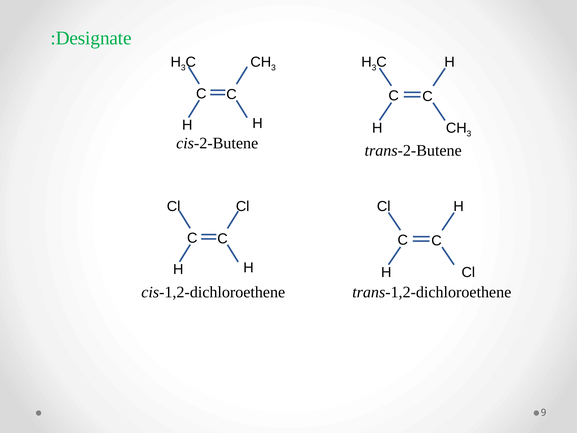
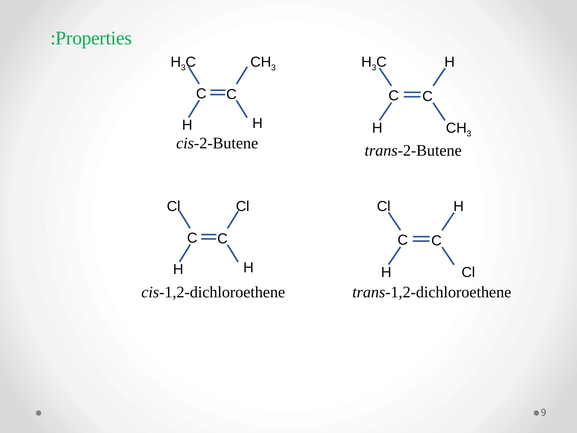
Designate: Designate -> Properties
